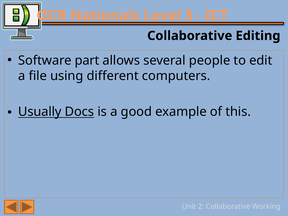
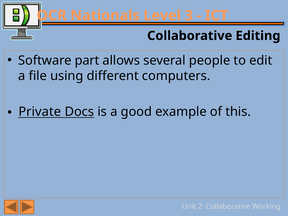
Usually: Usually -> Private
